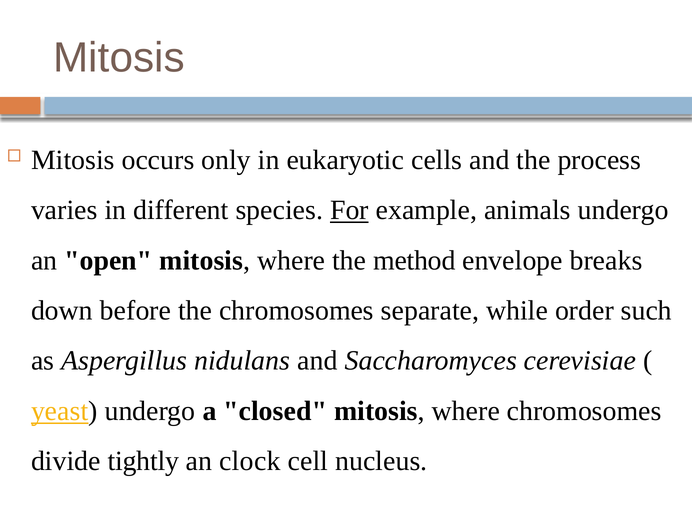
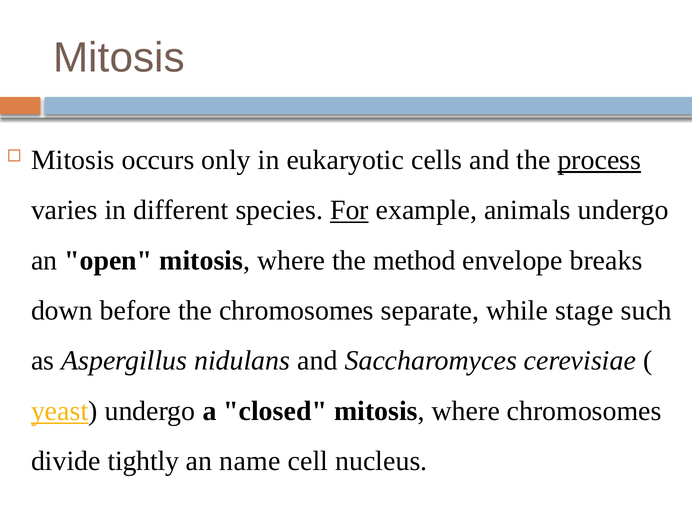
process underline: none -> present
order: order -> stage
clock: clock -> name
